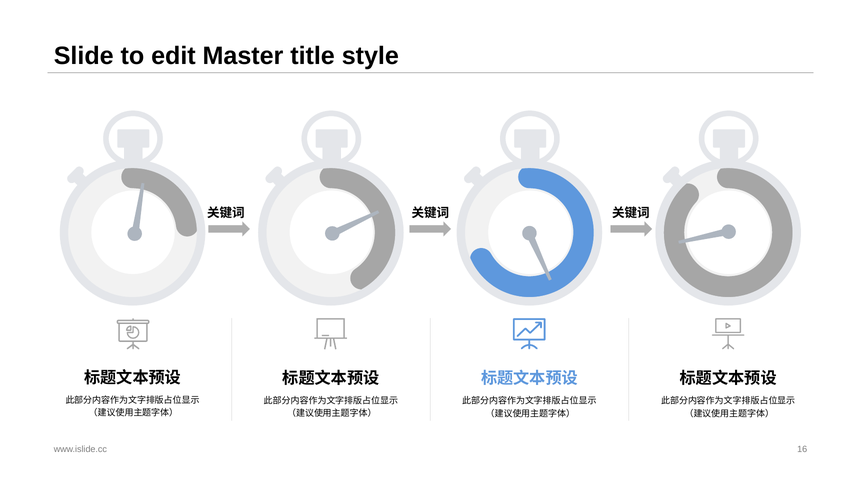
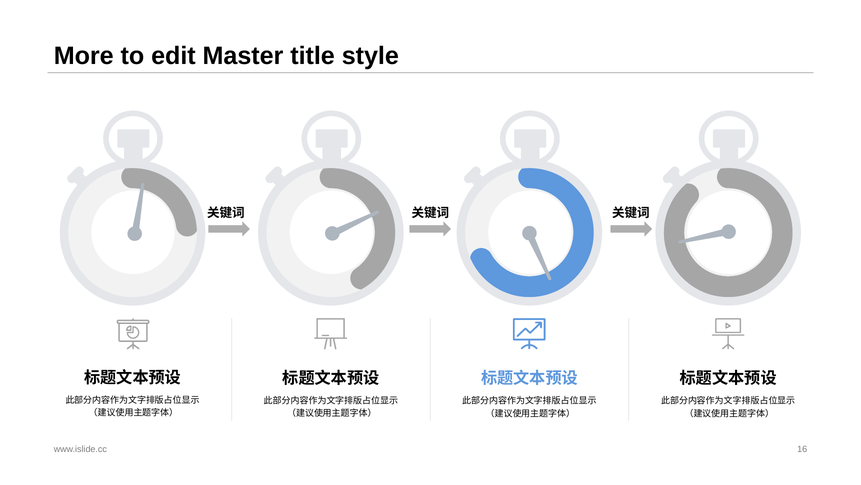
Slide: Slide -> More
